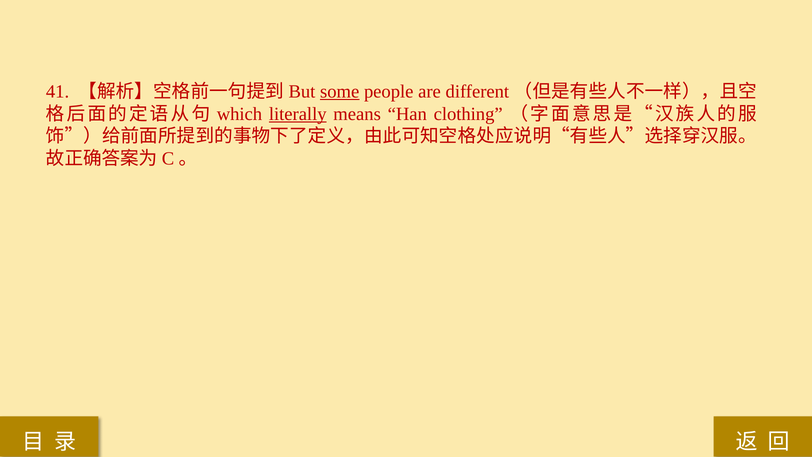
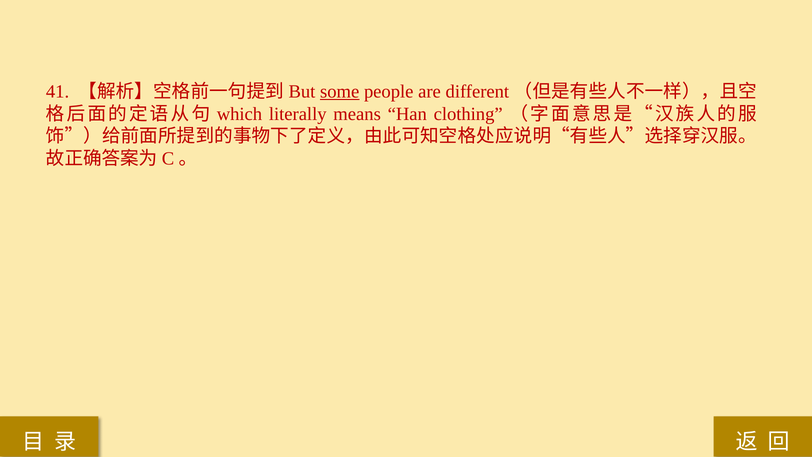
literally underline: present -> none
